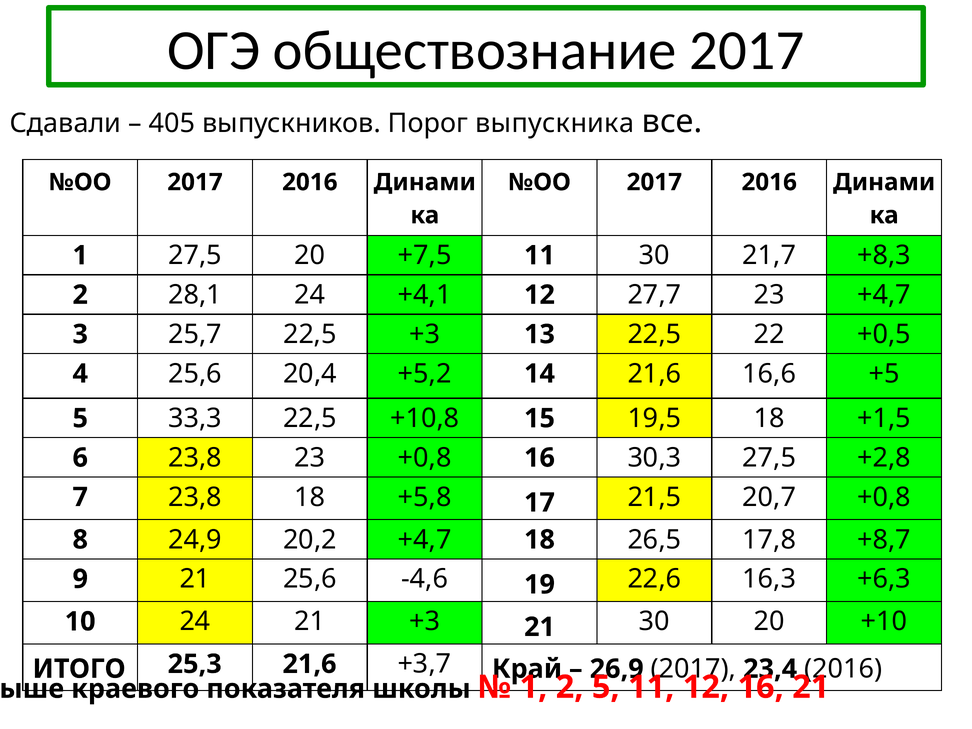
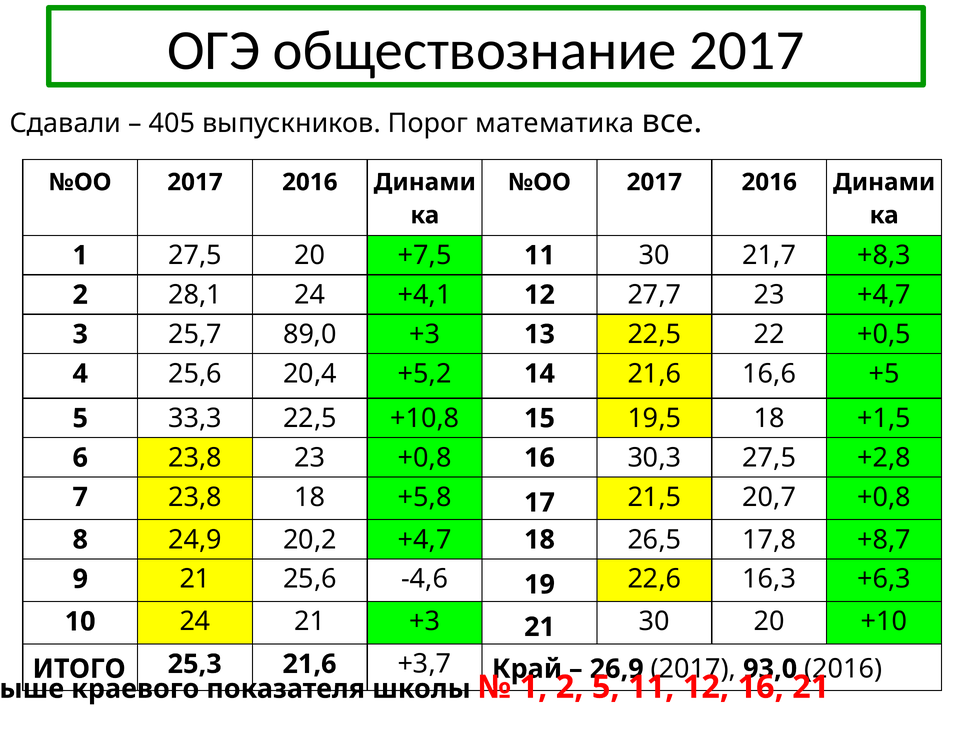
выпускника: выпускника -> математика
25,7 22,5: 22,5 -> 89,0
23,4: 23,4 -> 93,0
